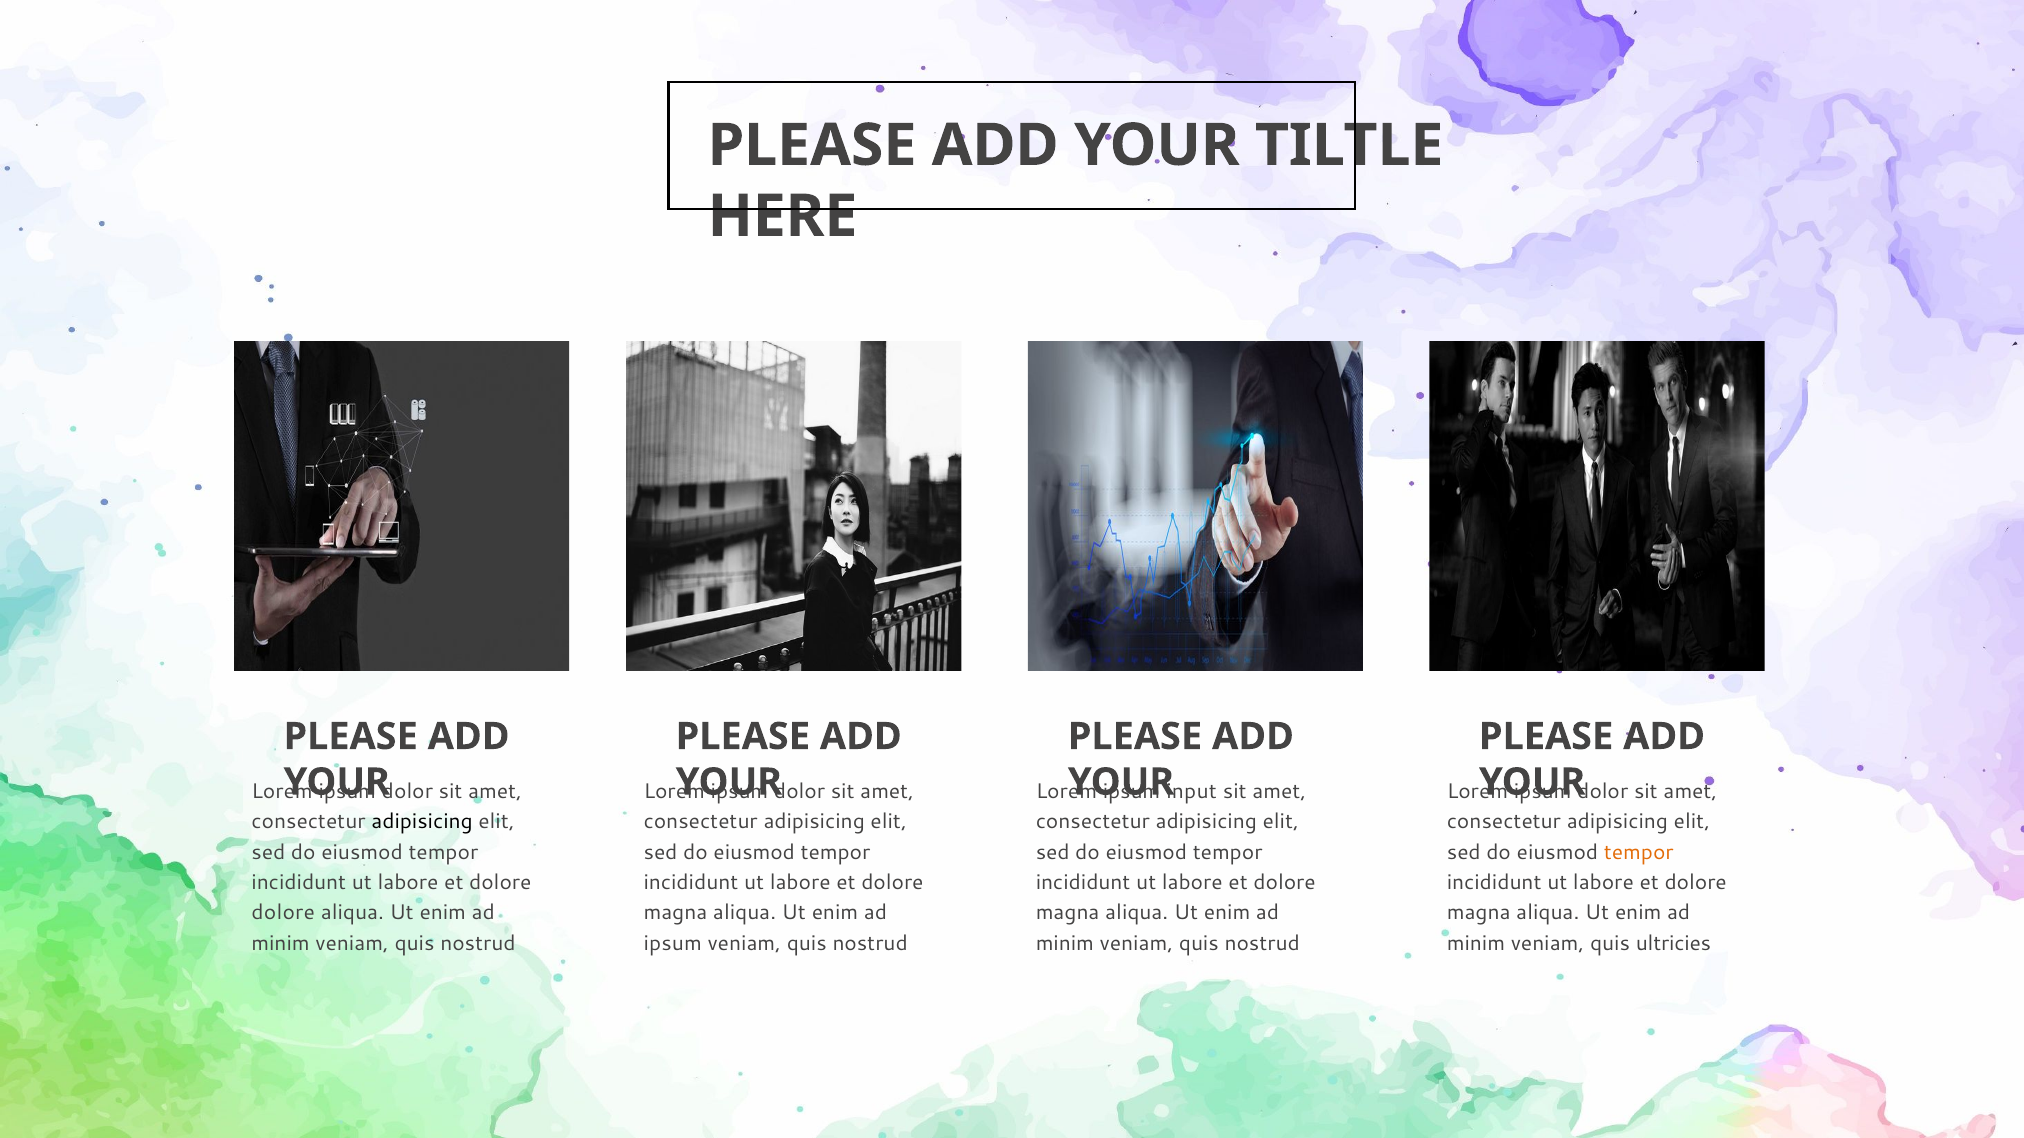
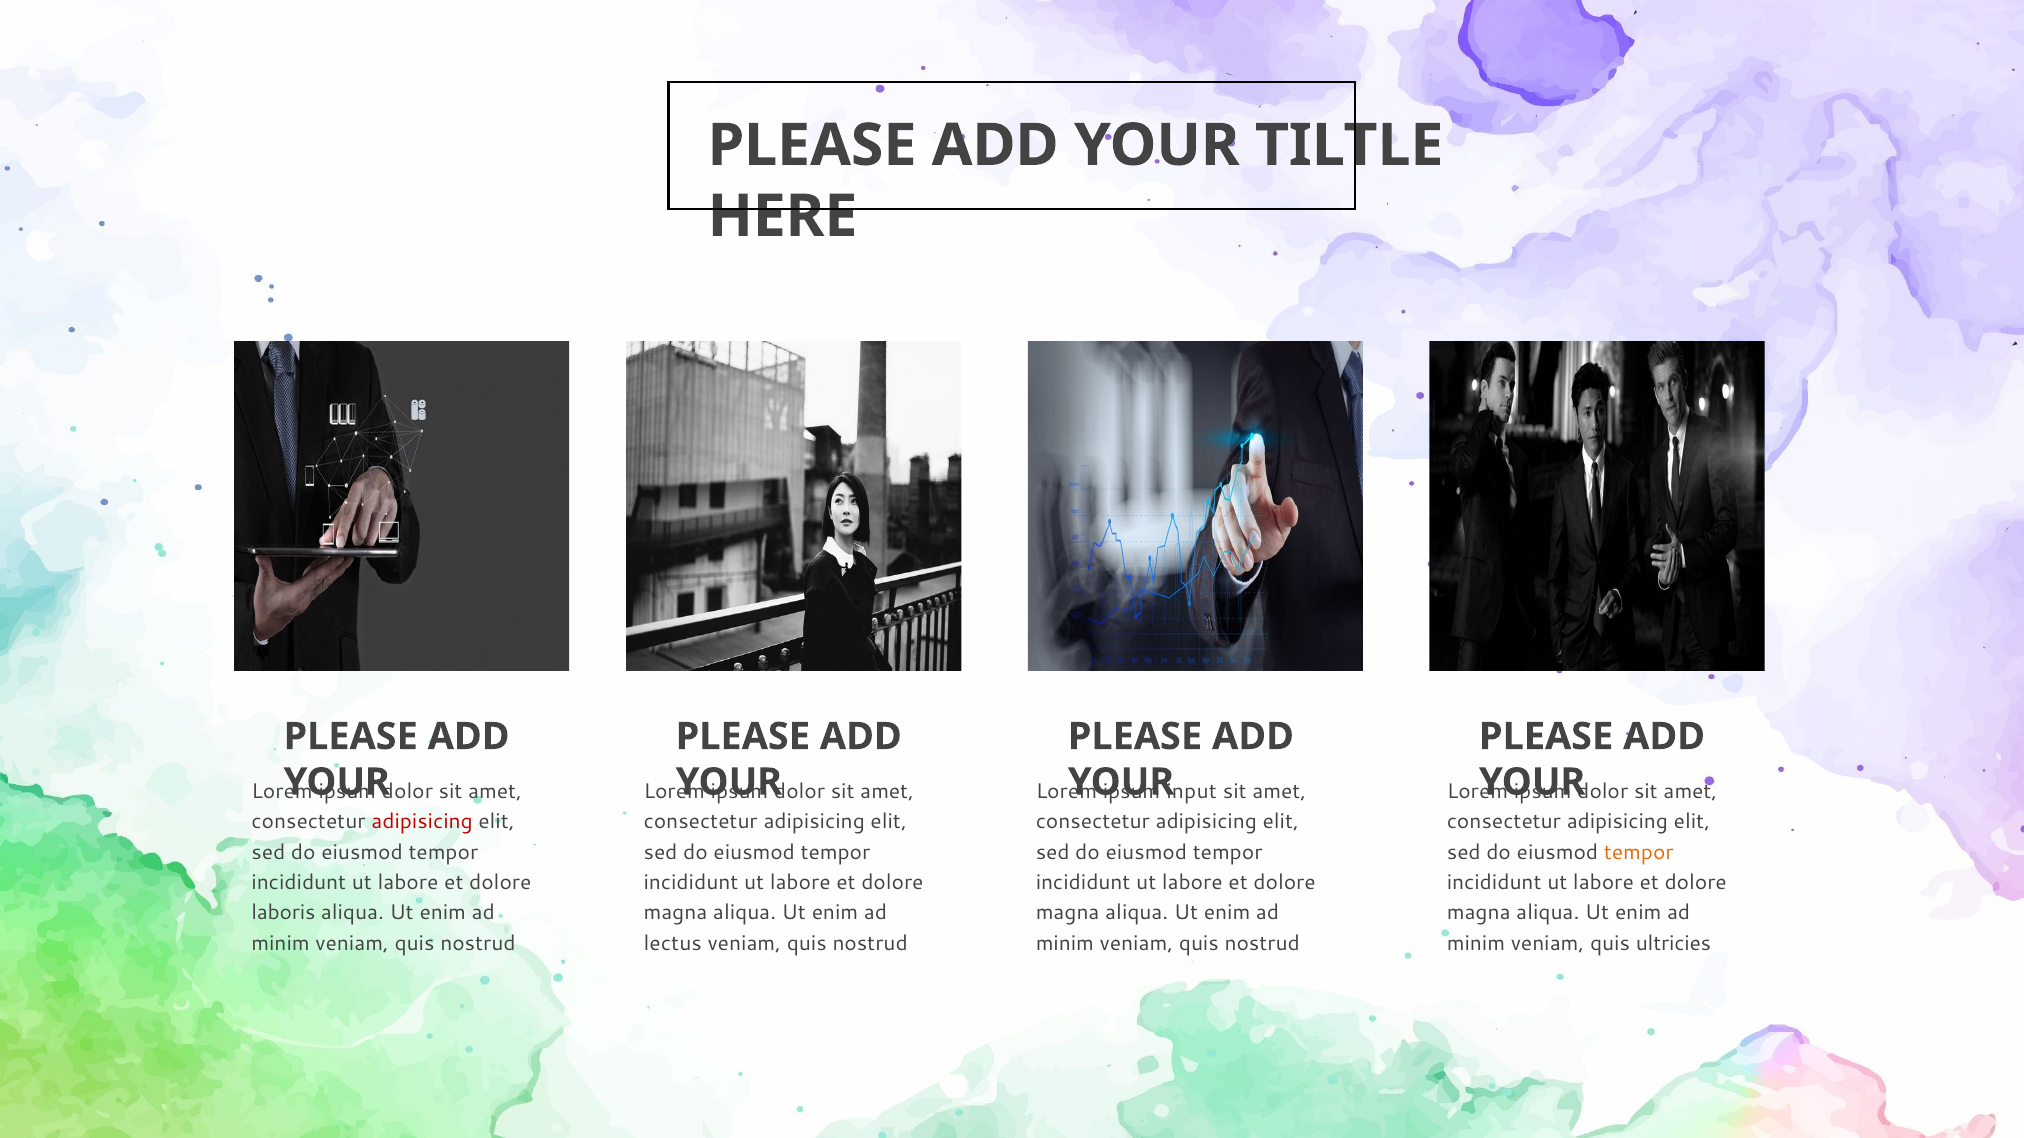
adipisicing at (422, 822) colour: black -> red
dolore at (283, 913): dolore -> laboris
ipsum at (673, 944): ipsum -> lectus
